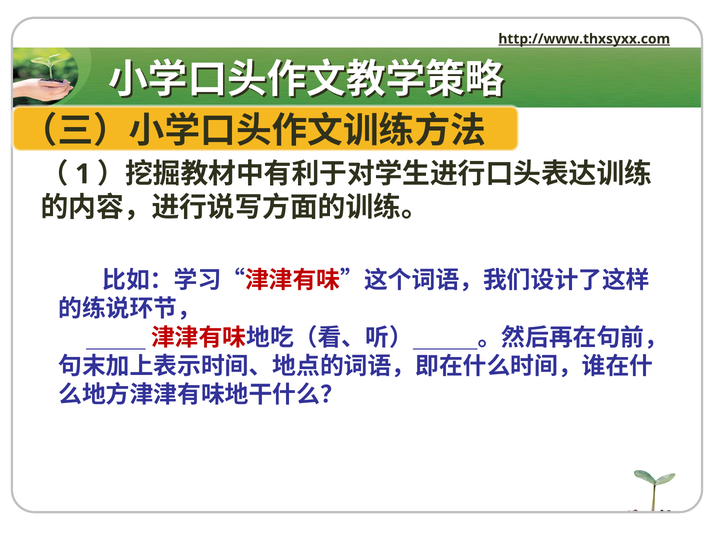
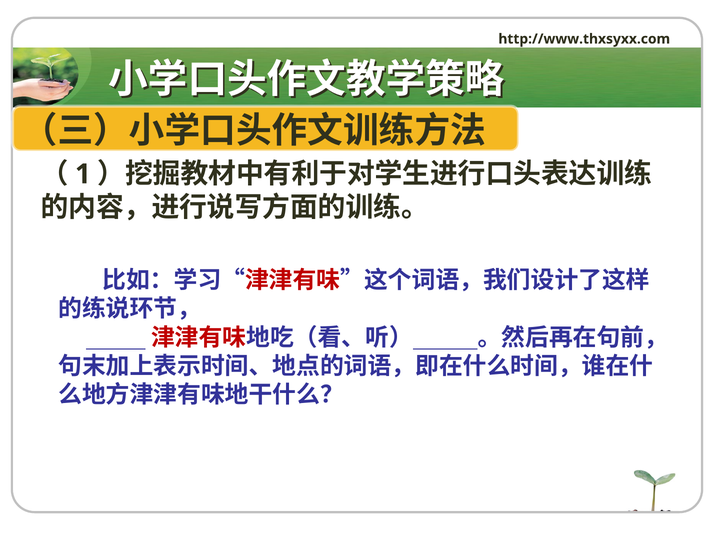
http://www.thxsyxx.com underline: present -> none
